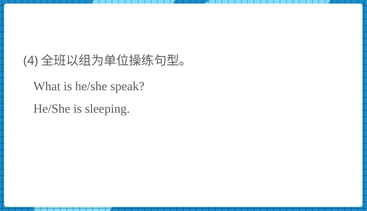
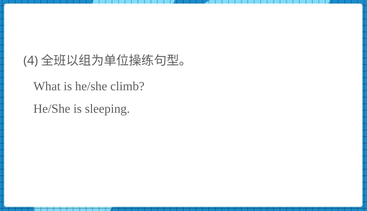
speak: speak -> climb
